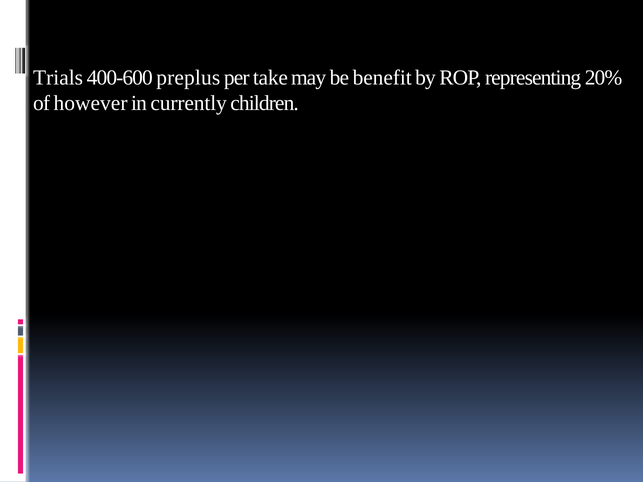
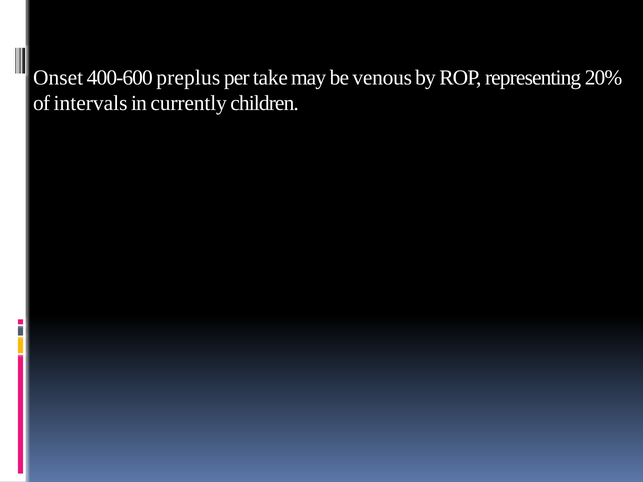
Trials: Trials -> Onset
benefit: benefit -> venous
however: however -> intervals
